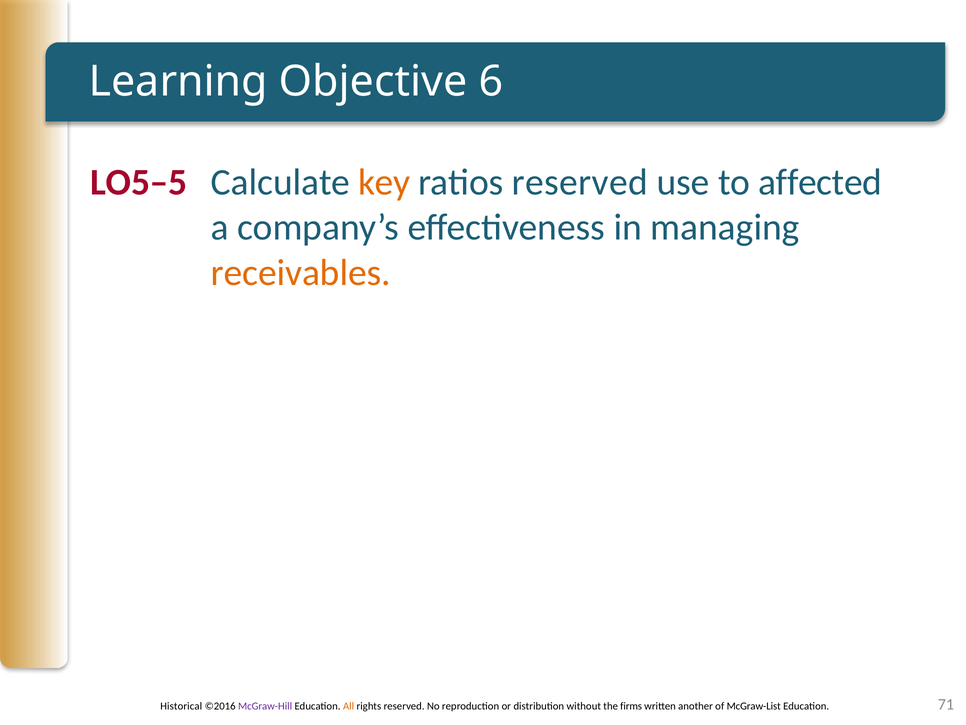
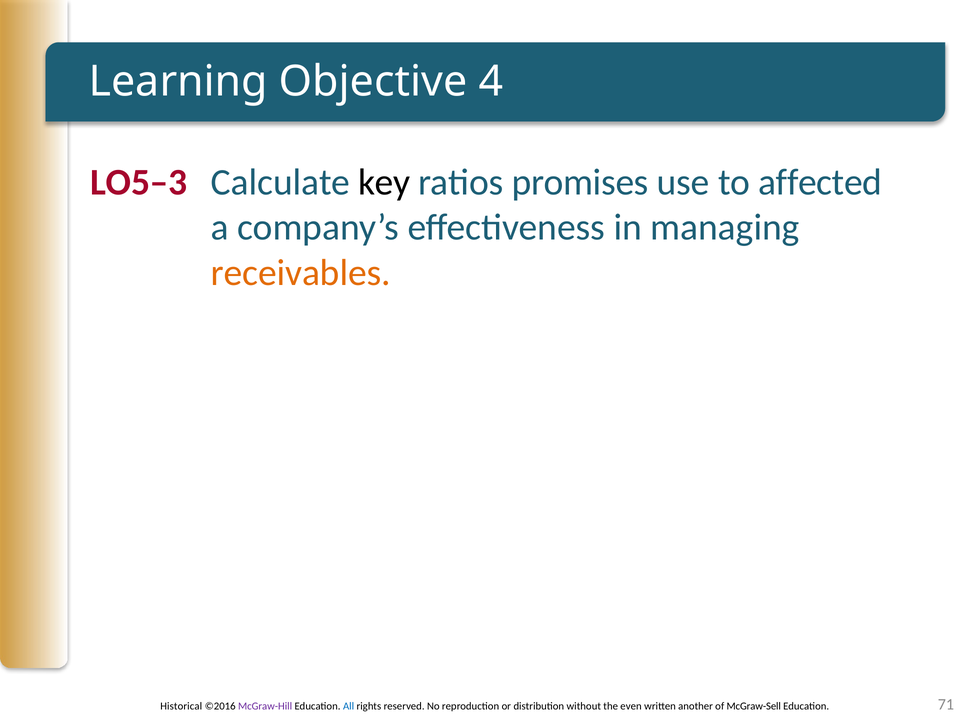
6: 6 -> 4
LO5–5: LO5–5 -> LO5–3
key colour: orange -> black
ratios reserved: reserved -> promises
All colour: orange -> blue
firms: firms -> even
McGraw-List: McGraw-List -> McGraw-Sell
